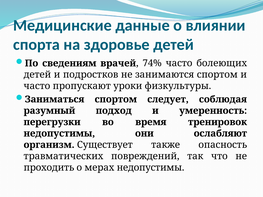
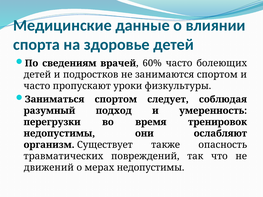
74%: 74% -> 60%
проходить: проходить -> движений
